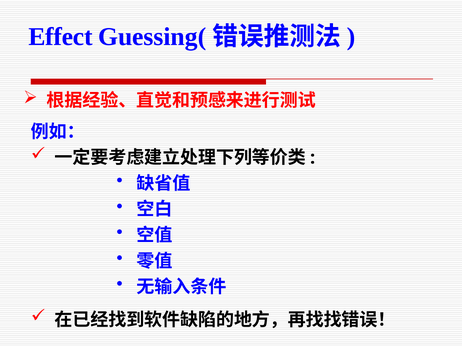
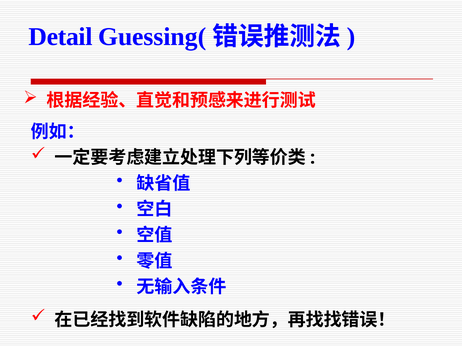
Effect: Effect -> Detail
